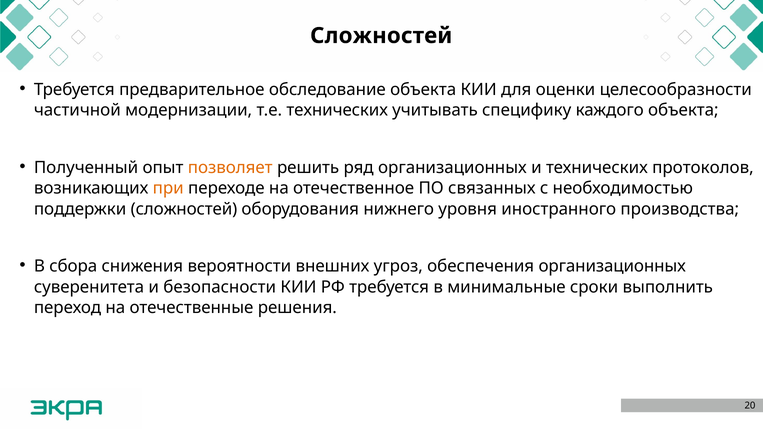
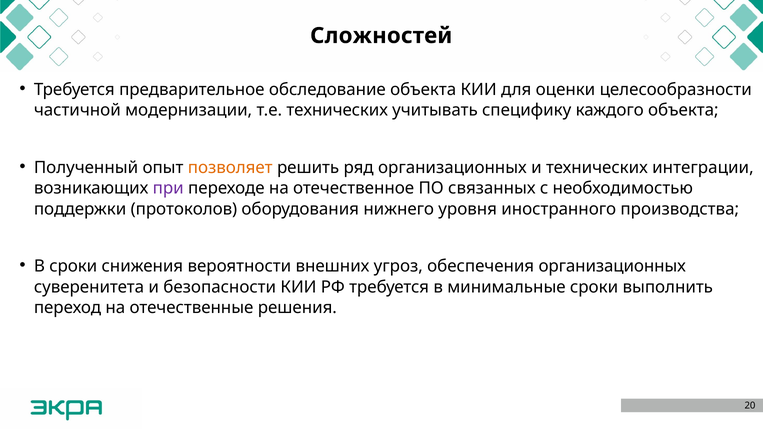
протоколов: протоколов -> интеграции
при colour: orange -> purple
поддержки сложностей: сложностей -> протоколов
В сбора: сбора -> сроки
